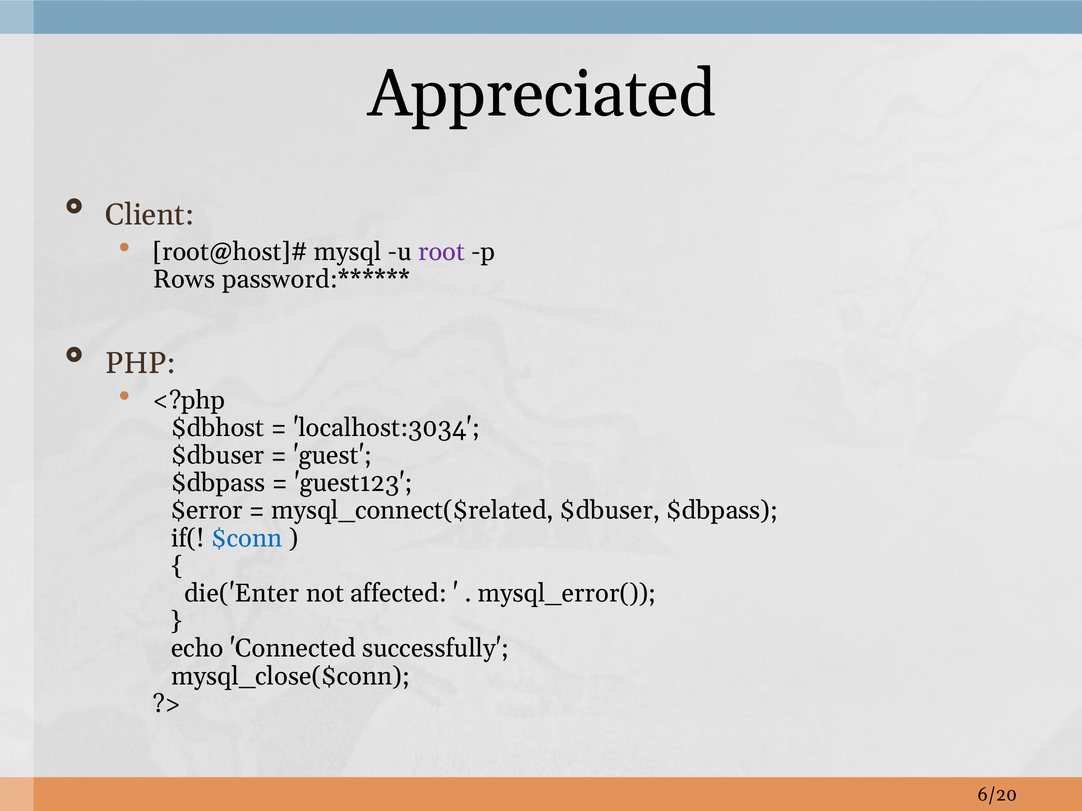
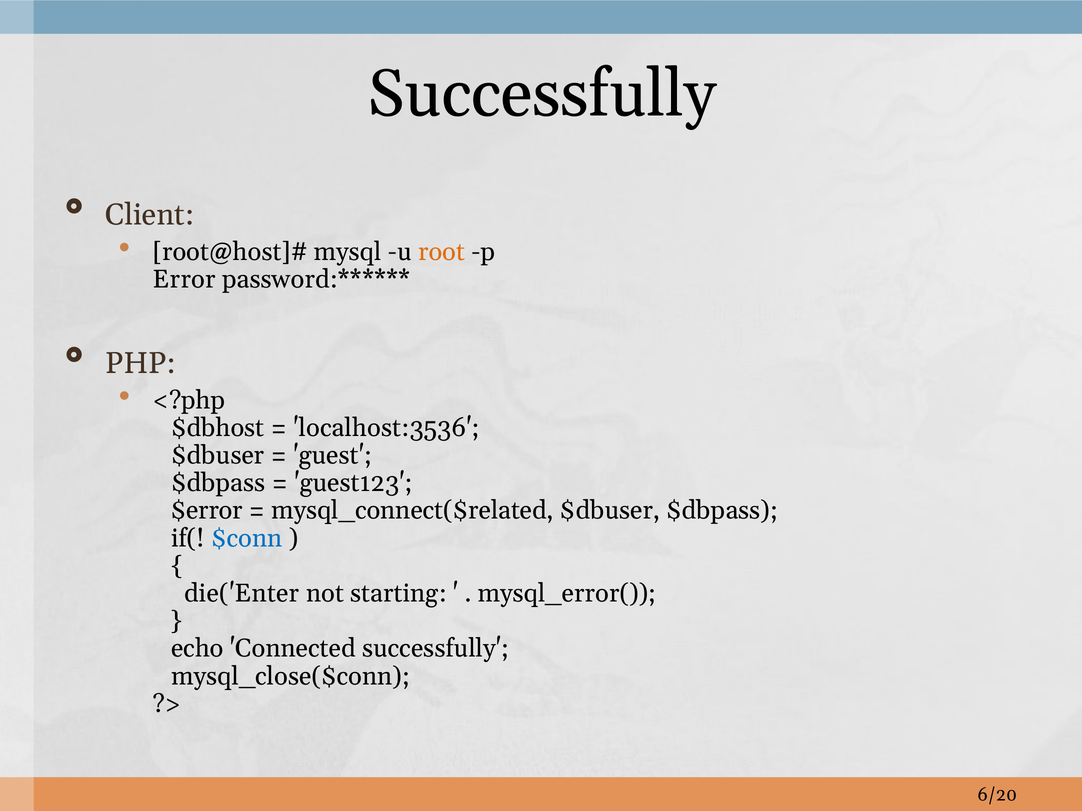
Appreciated at (542, 94): Appreciated -> Successfully
root colour: purple -> orange
Rows: Rows -> Error
localhost:3034: localhost:3034 -> localhost:3536
affected: affected -> starting
